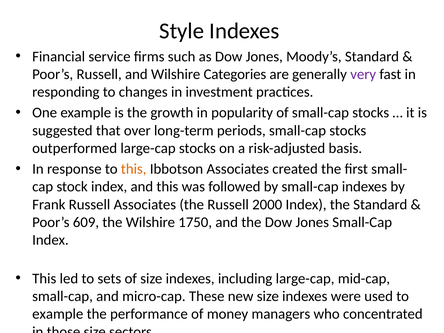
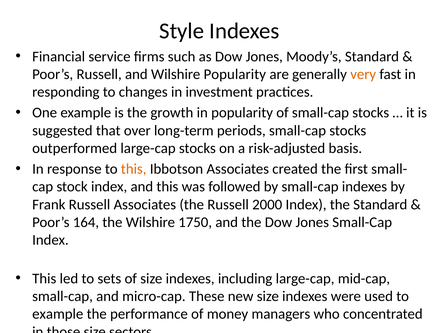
Wilshire Categories: Categories -> Popularity
very colour: purple -> orange
609: 609 -> 164
